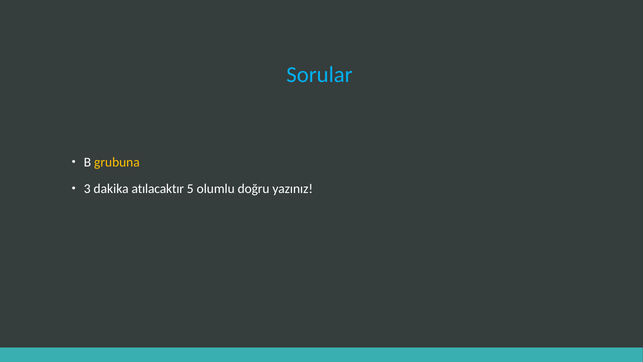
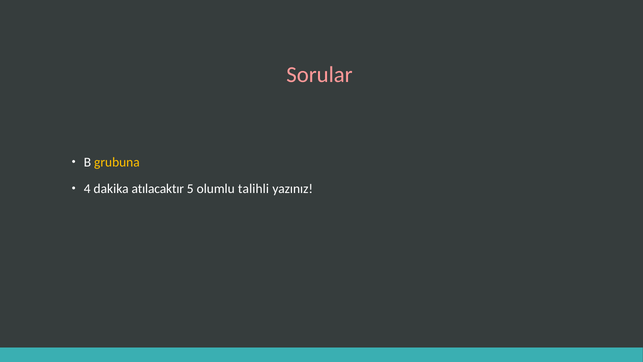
Sorular colour: light blue -> pink
3: 3 -> 4
doğru: doğru -> talihli
